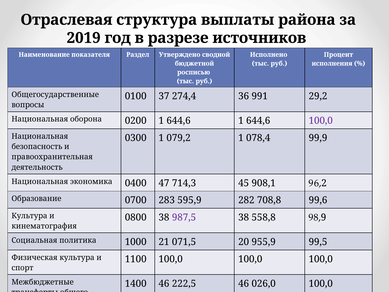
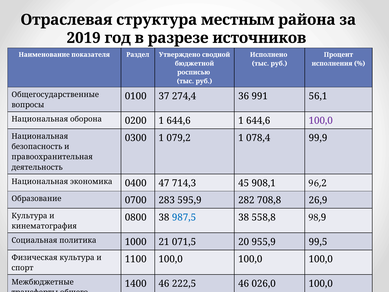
выплаты: выплаты -> местным
29,2: 29,2 -> 56,1
99,6: 99,6 -> 26,9
987,5 colour: purple -> blue
